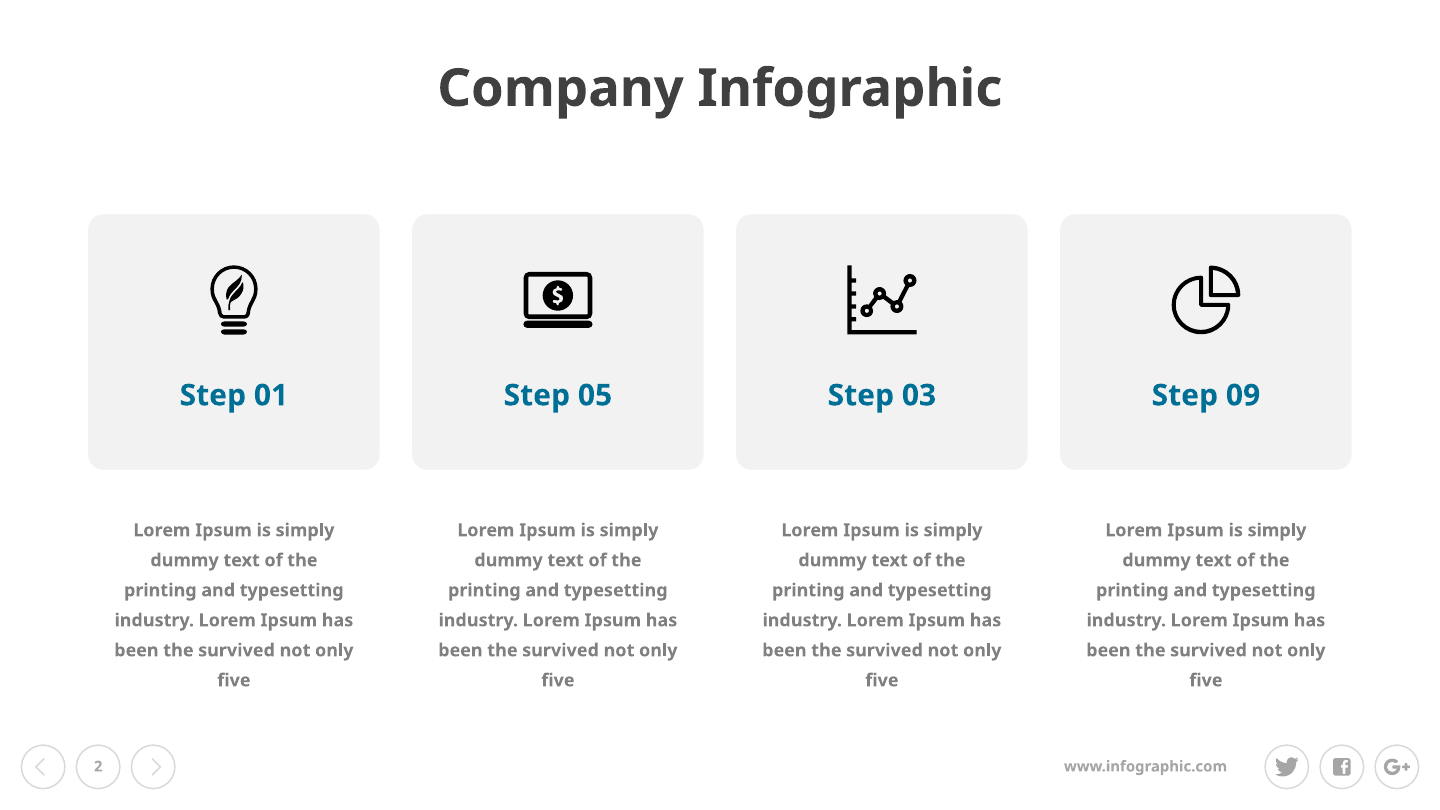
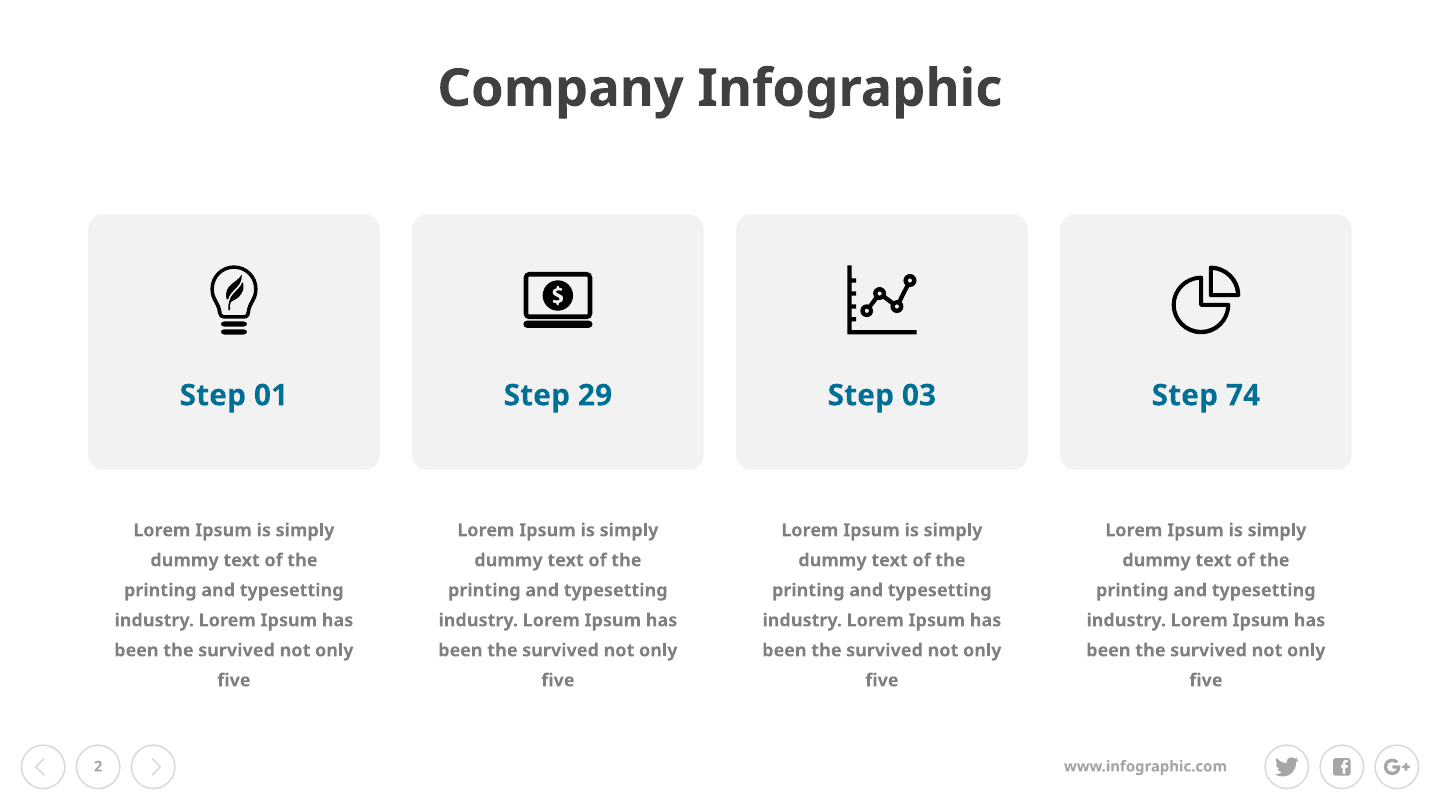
05: 05 -> 29
09: 09 -> 74
